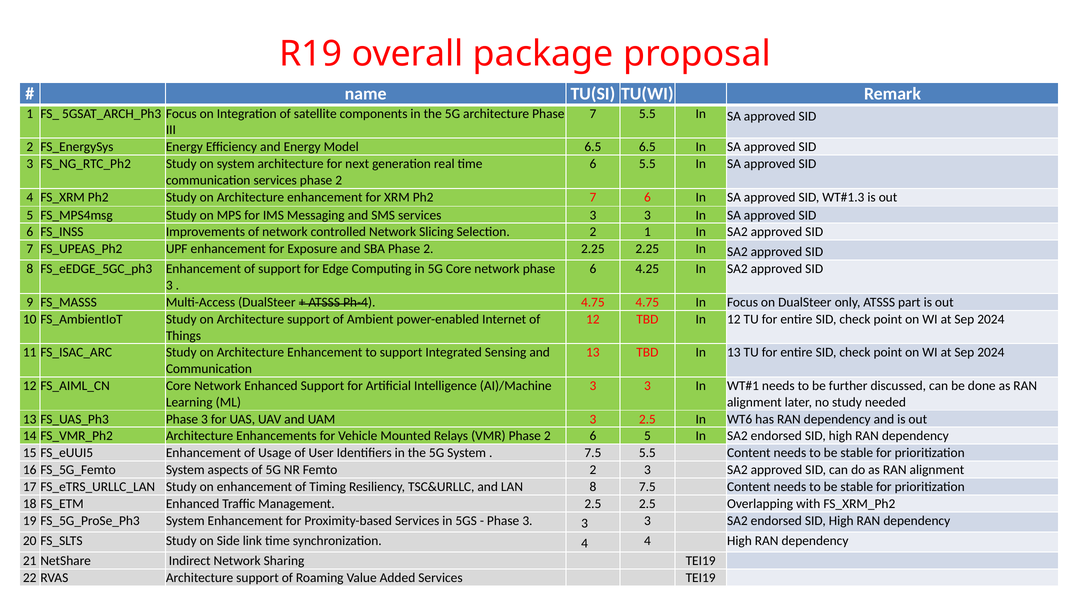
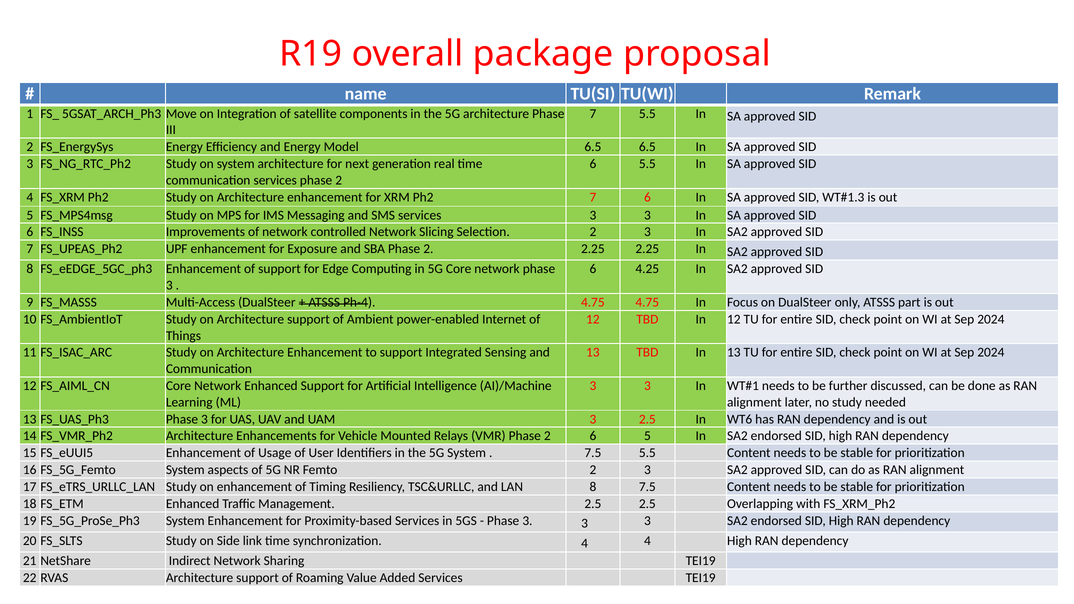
Focus at (181, 114): Focus -> Move
Selection 2 1: 1 -> 3
